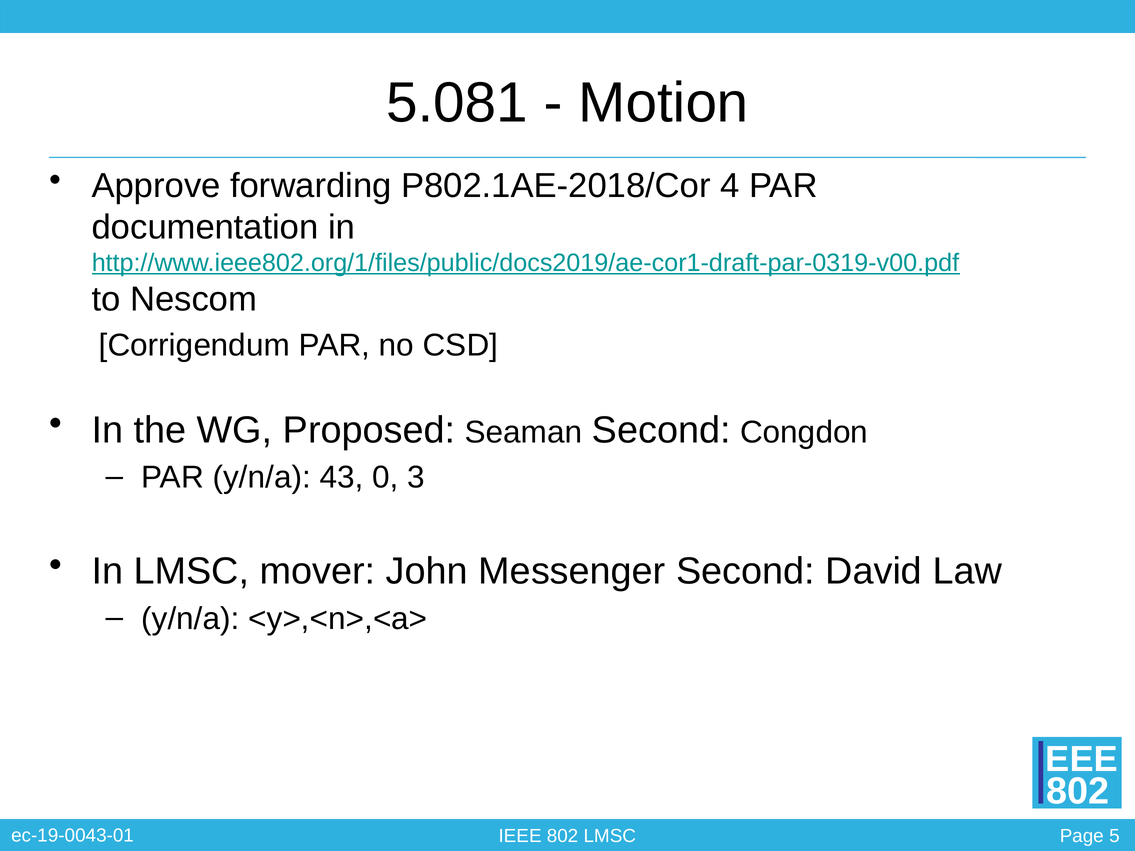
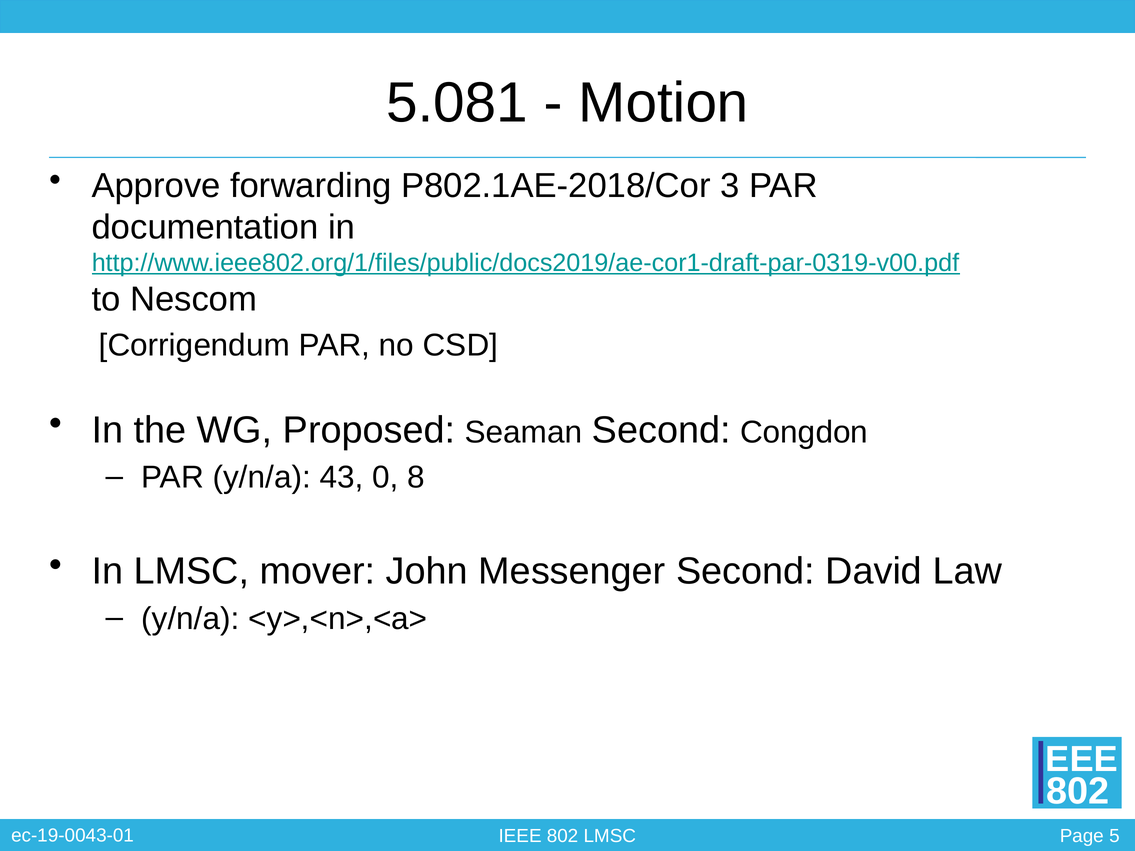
4: 4 -> 3
3: 3 -> 8
